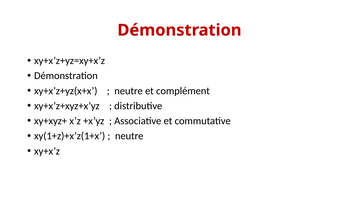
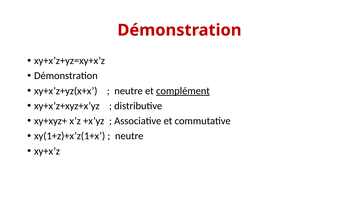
complément underline: none -> present
